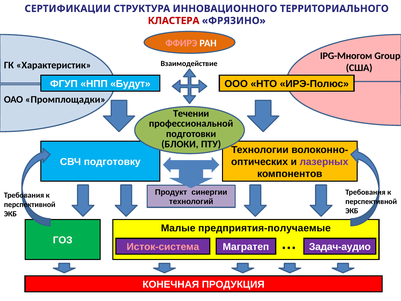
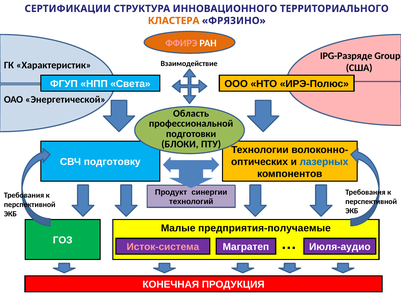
КЛАСТЕРА colour: red -> orange
IPG-Многом: IPG-Многом -> IPG-Разряде
Будут: Будут -> Света
Промплощадки: Промплощадки -> Энергетической
Течении: Течении -> Область
лазерных colour: purple -> blue
Задач-аудио: Задач-аудио -> Июля-аудио
